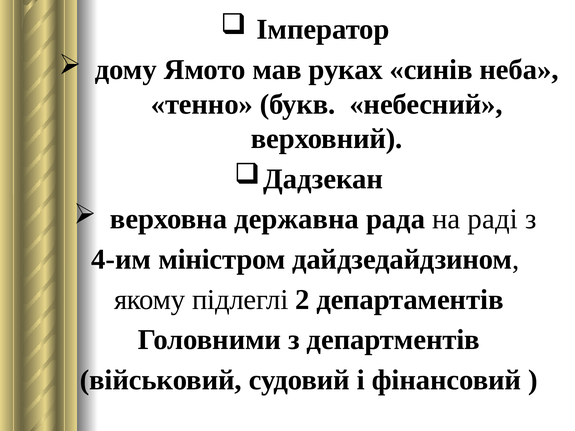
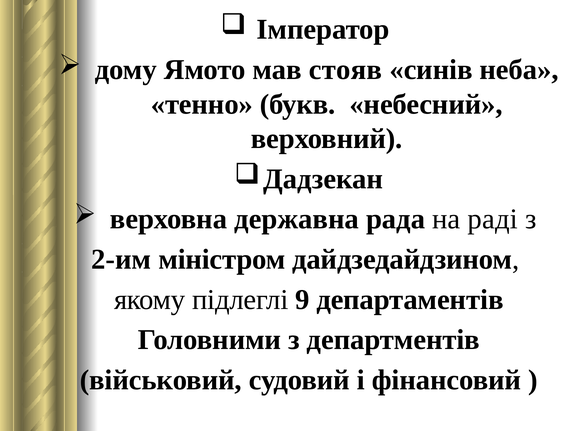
руках: руках -> стояв
4-им: 4-им -> 2-им
2: 2 -> 9
